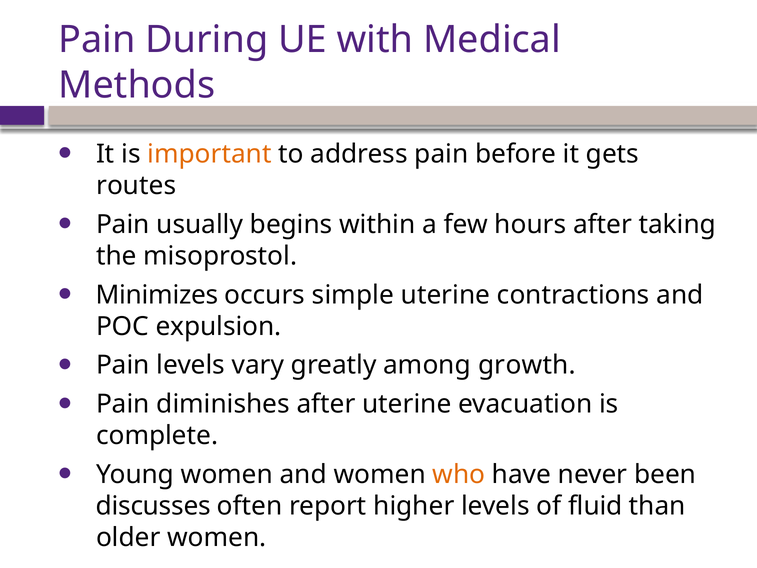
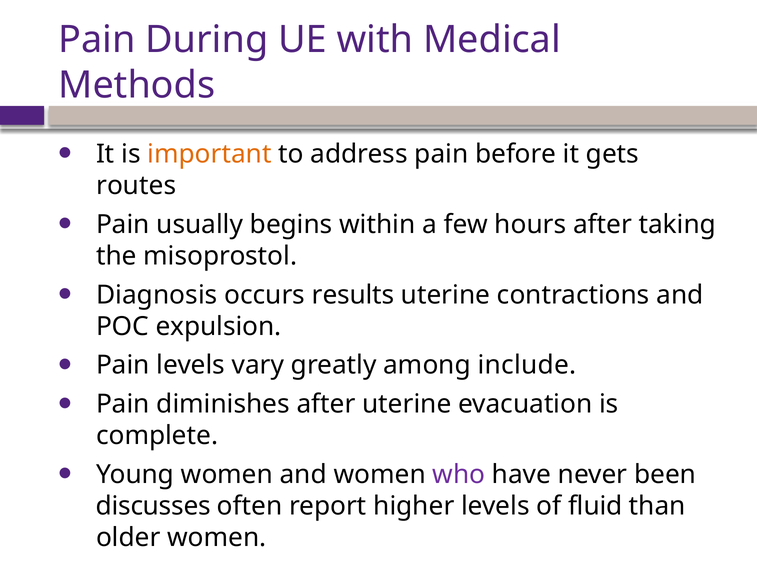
Minimizes: Minimizes -> Diagnosis
simple: simple -> results
growth: growth -> include
who colour: orange -> purple
